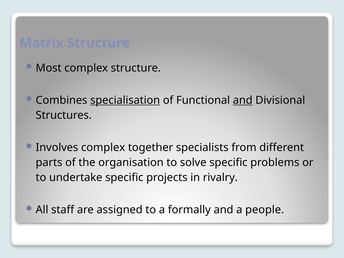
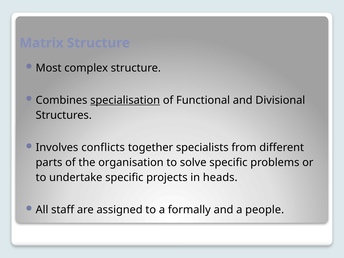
and at (243, 100) underline: present -> none
Involves complex: complex -> conflicts
rivalry: rivalry -> heads
